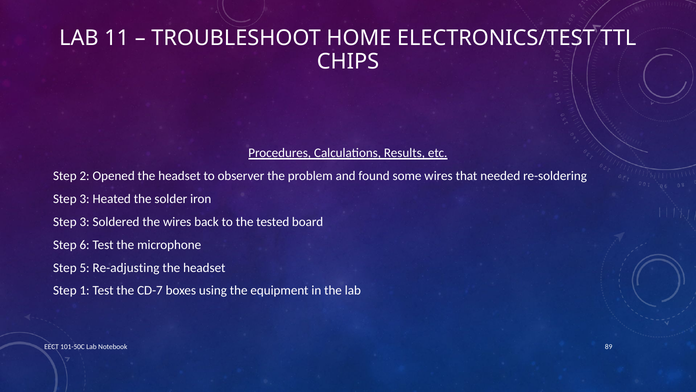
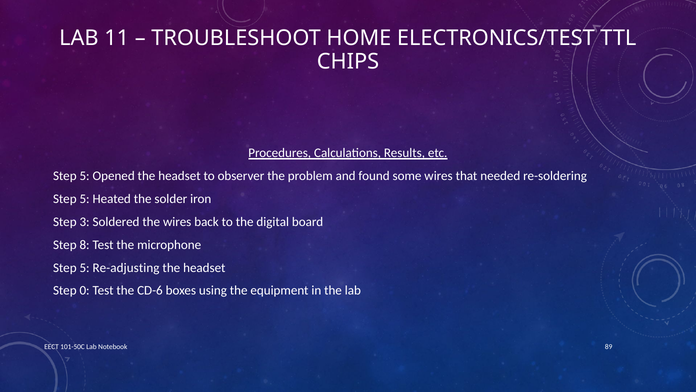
2 at (85, 176): 2 -> 5
3 at (85, 199): 3 -> 5
tested: tested -> digital
6: 6 -> 8
1: 1 -> 0
CD-7: CD-7 -> CD-6
